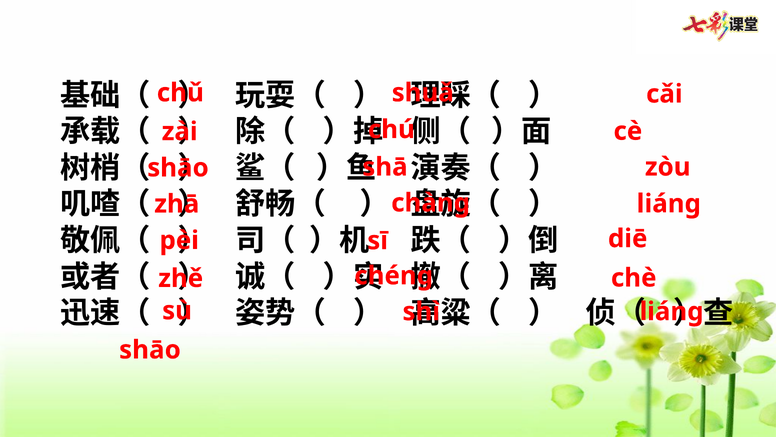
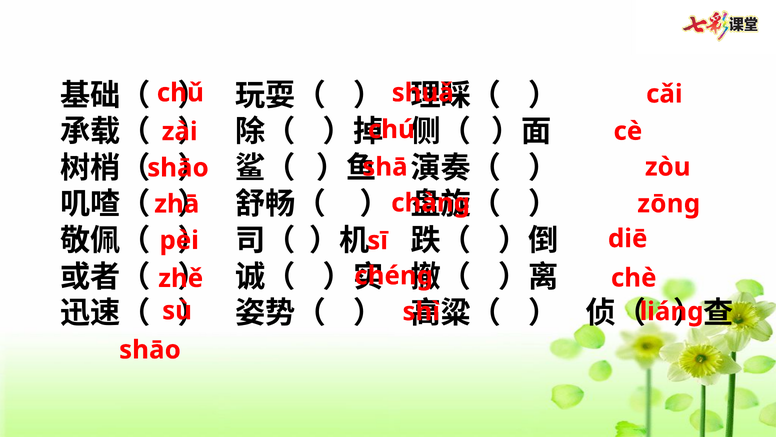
liáng at (669, 204): liáng -> zōng
